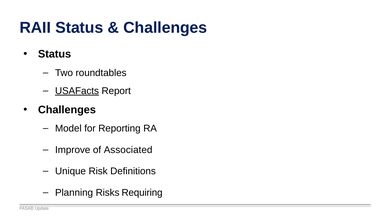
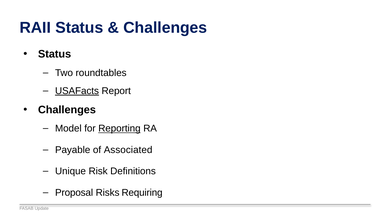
Reporting underline: none -> present
Improve: Improve -> Payable
Planning: Planning -> Proposal
